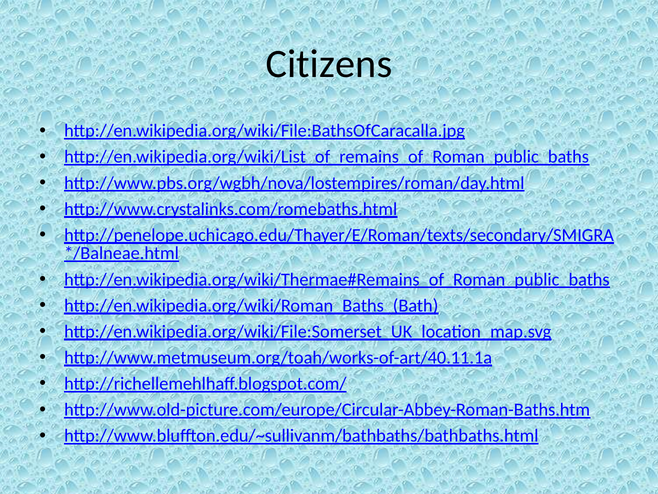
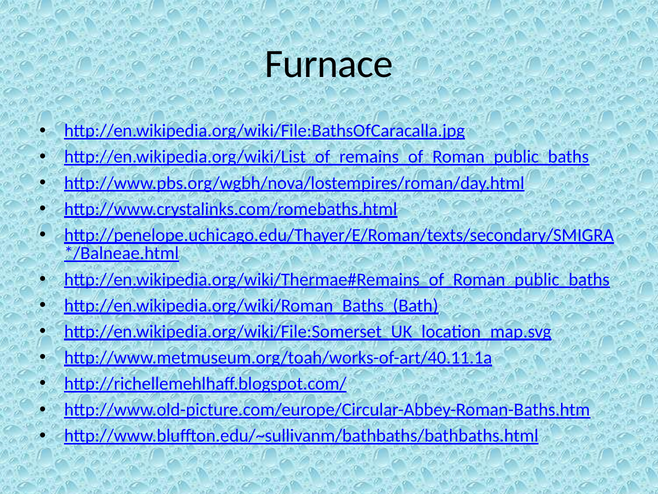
Citizens: Citizens -> Furnace
